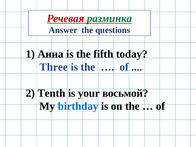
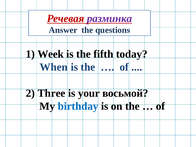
разминка colour: green -> purple
Анна: Анна -> Week
Three: Three -> When
Tenth: Tenth -> Three
